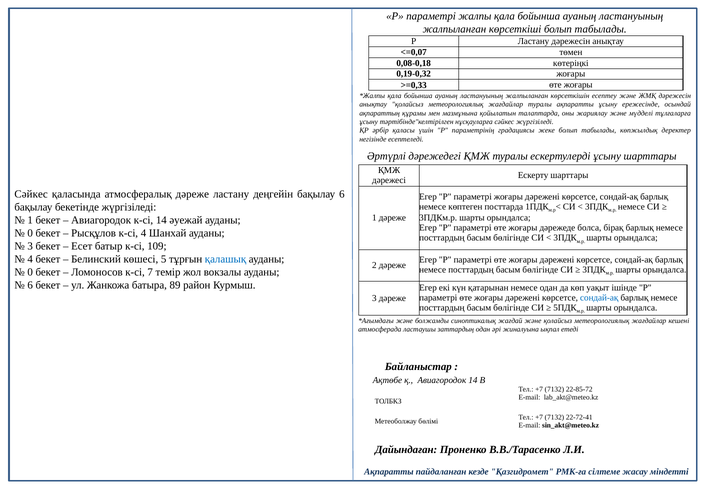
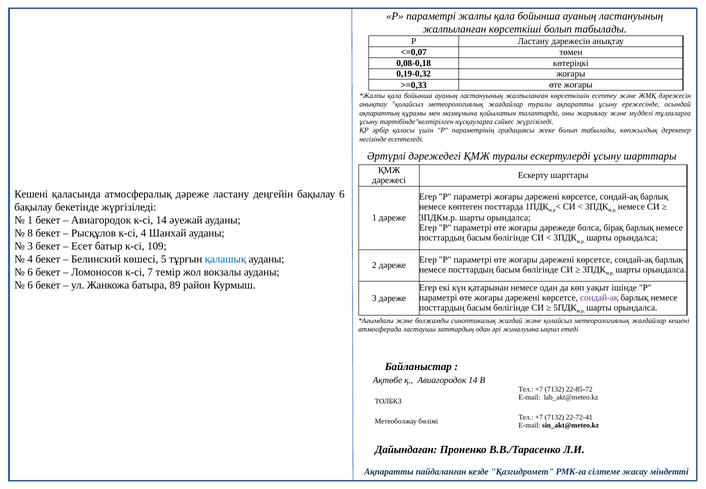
Сәйкес at (31, 194): Сәйкес -> Кешені
0 at (30, 233): 0 -> 8
0 at (30, 272): 0 -> 6
сондай-ақ at (599, 298) colour: blue -> purple
